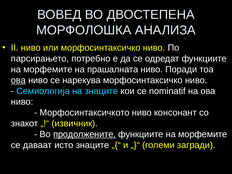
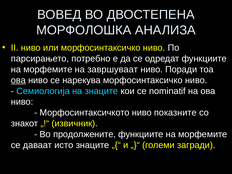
прашалната: прашалната -> завршуваат
консонант: консонант -> показните
продолжените underline: present -> none
